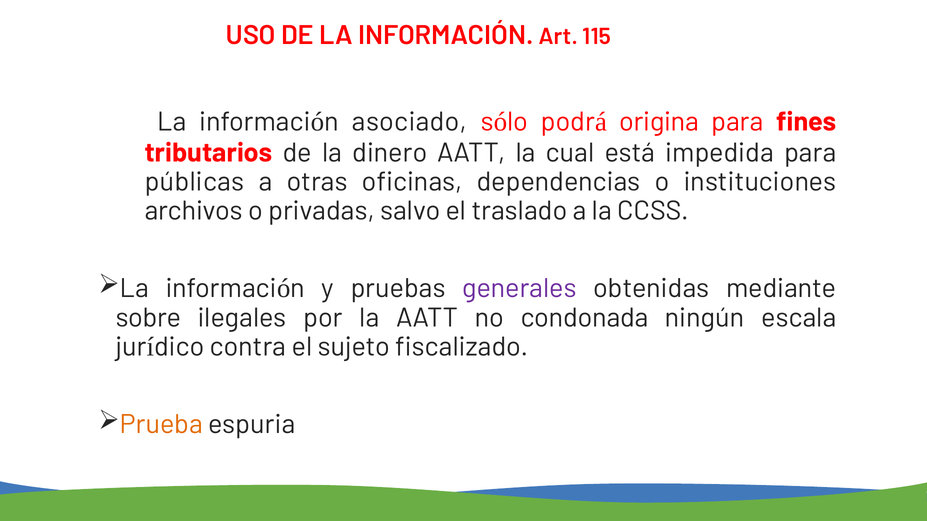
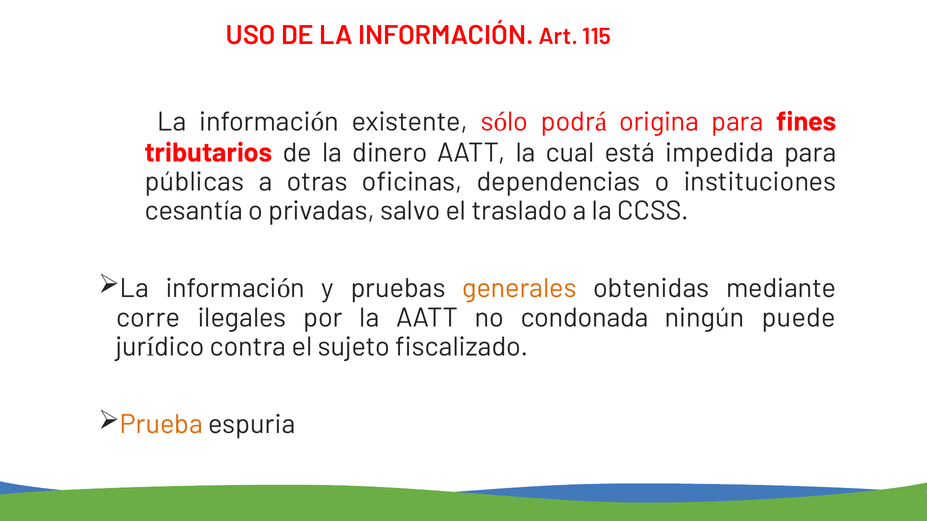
asociado: asociado -> existente
archivos: archivos -> cesantía
generales colour: purple -> orange
sobre: sobre -> corre
escala: escala -> puede
